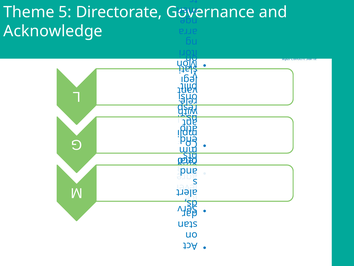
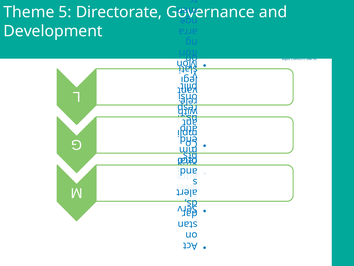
Acknowledge: Acknowledge -> Development
